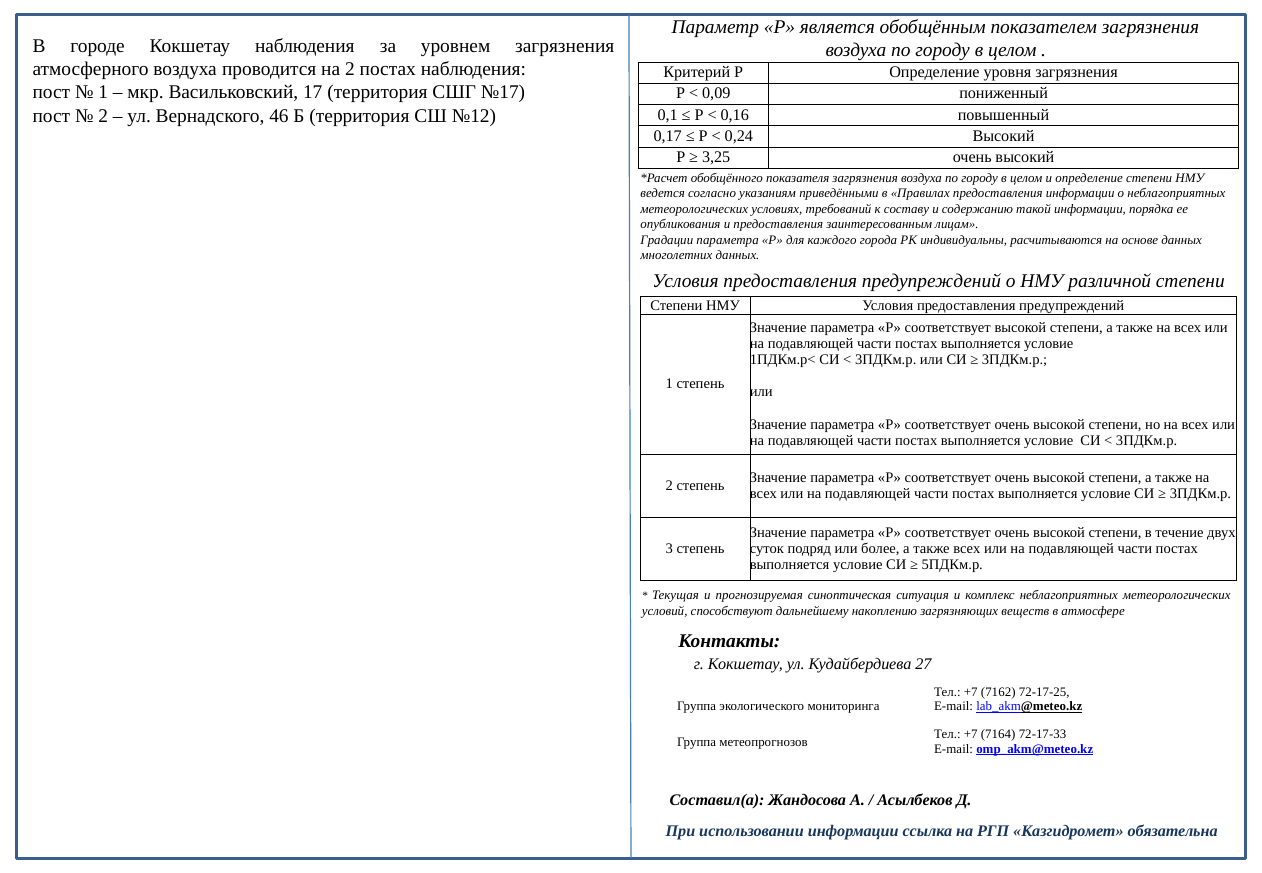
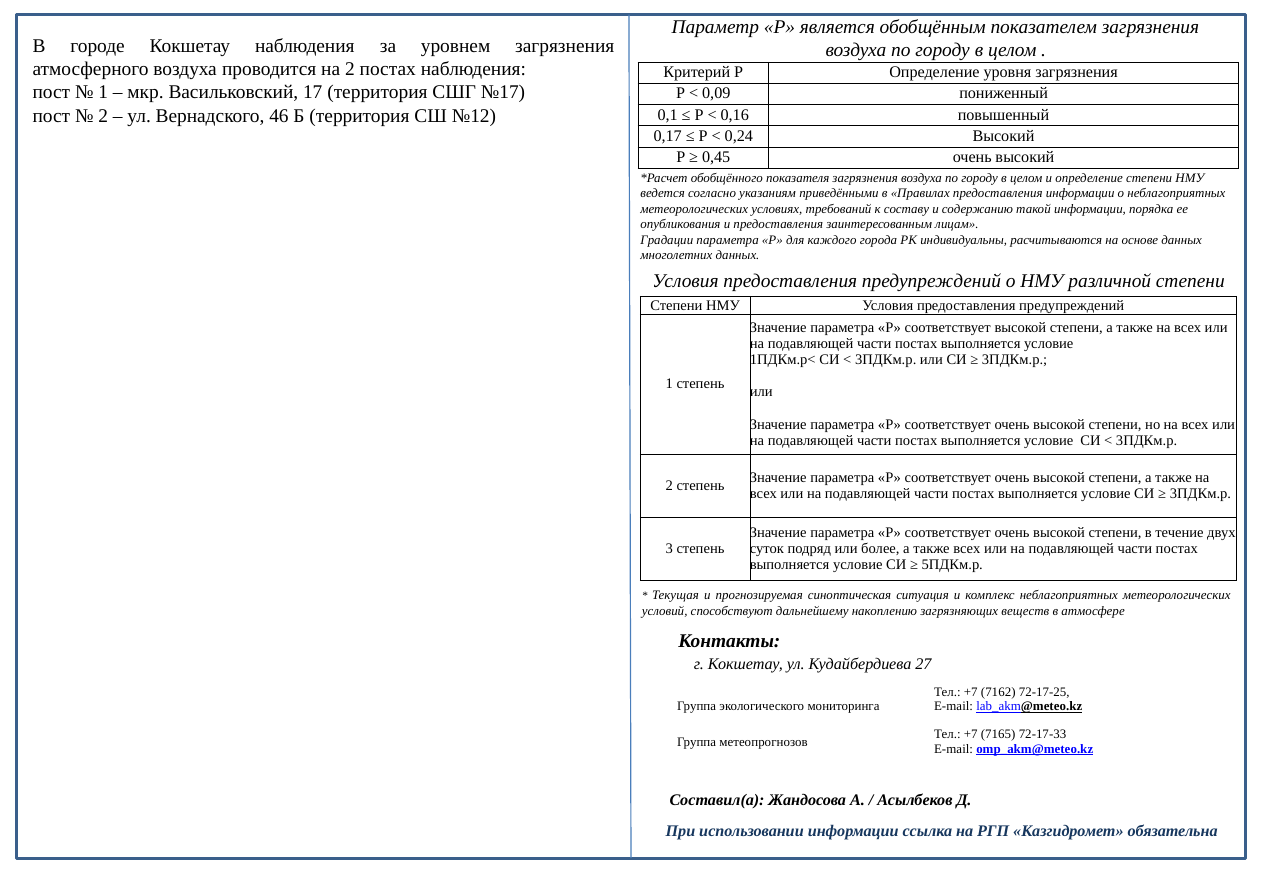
3,25: 3,25 -> 0,45
7164: 7164 -> 7165
